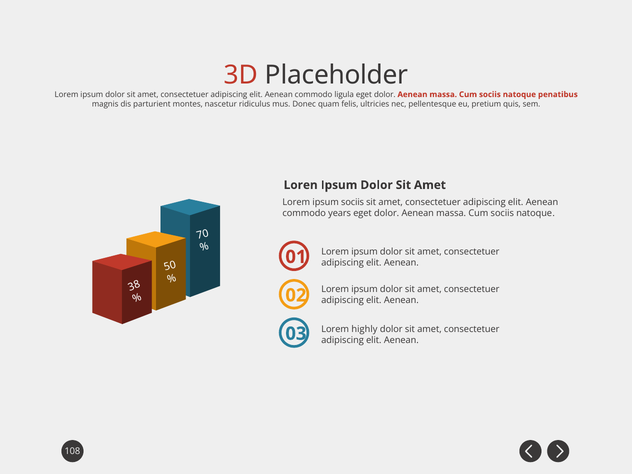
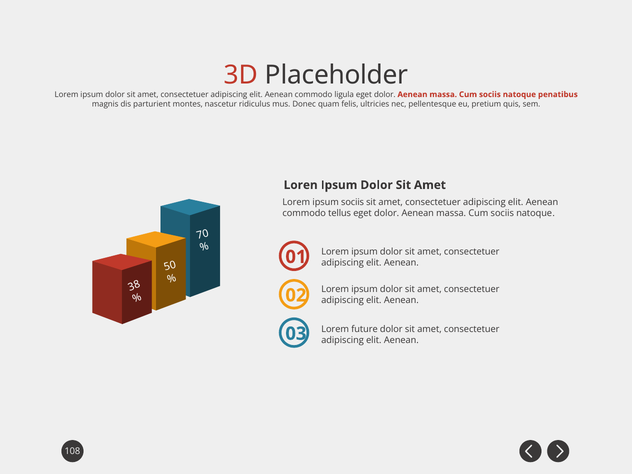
years: years -> tellus
highly: highly -> future
